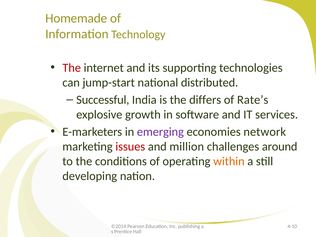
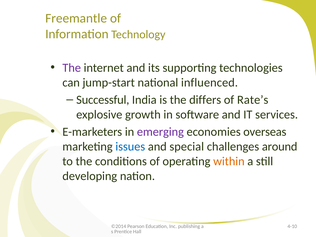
Homemade: Homemade -> Freemantle
The at (72, 68) colour: red -> purple
distributed: distributed -> influenced
network: network -> overseas
issues colour: red -> blue
million: million -> special
